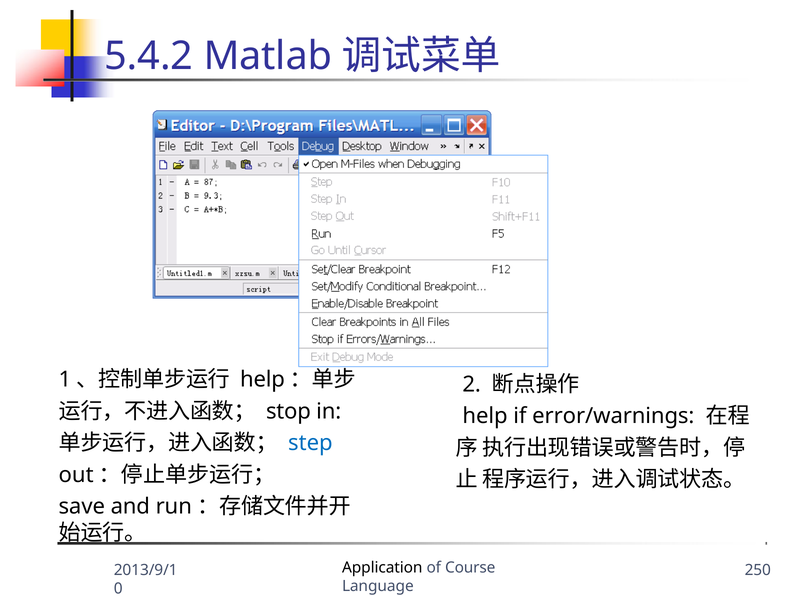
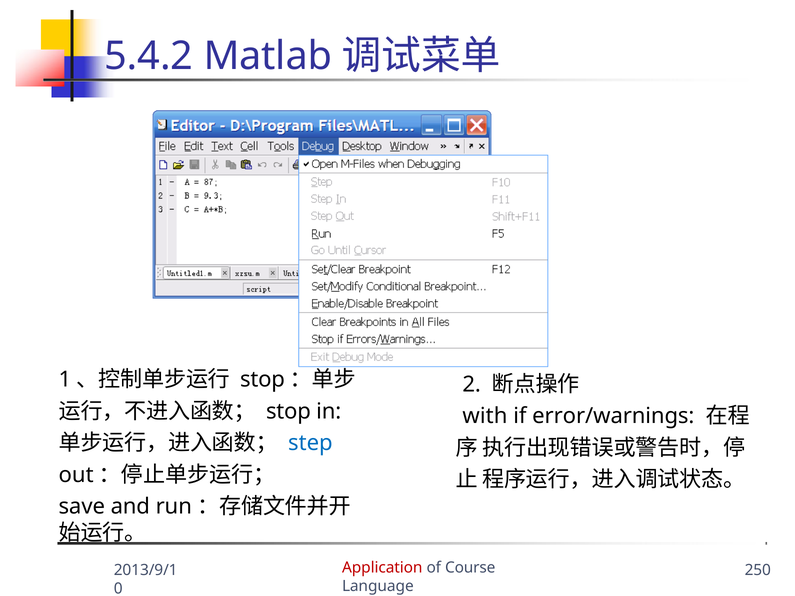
help at (262, 380): help -> stop
help at (485, 416): help -> with
Application colour: black -> red
